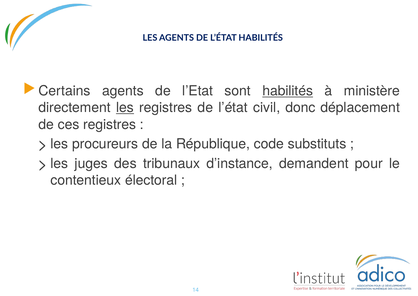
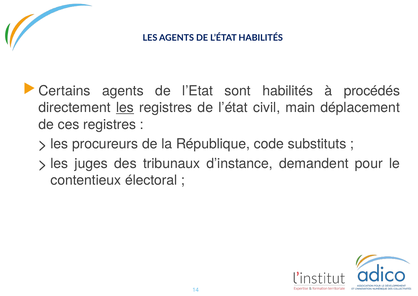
habilités at (288, 91) underline: present -> none
ministère: ministère -> procédés
donc: donc -> main
